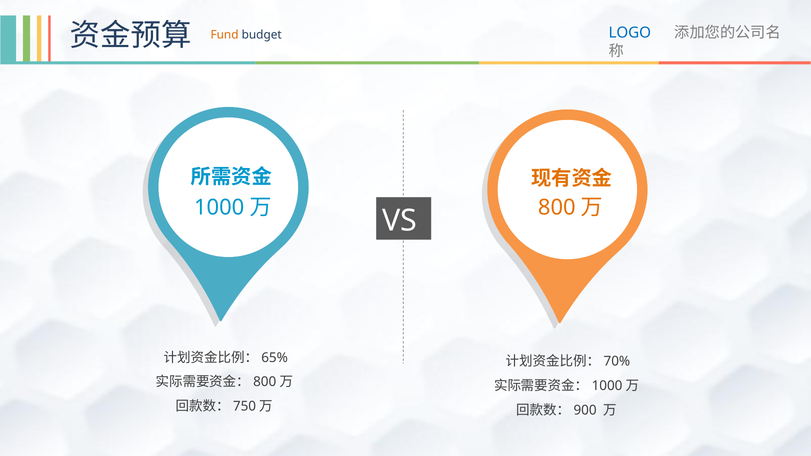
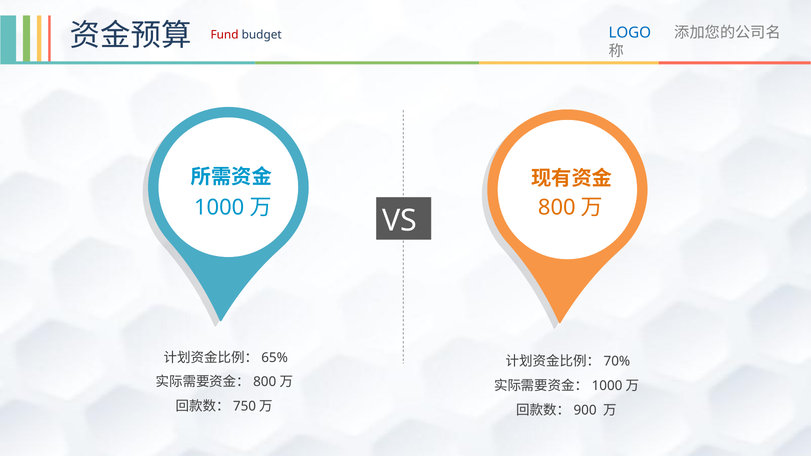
Fund colour: orange -> red
